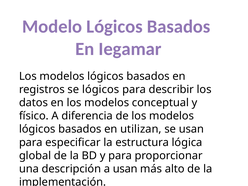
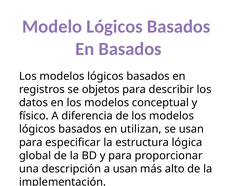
En Iegamar: Iegamar -> Basados
se lógicos: lógicos -> objetos
